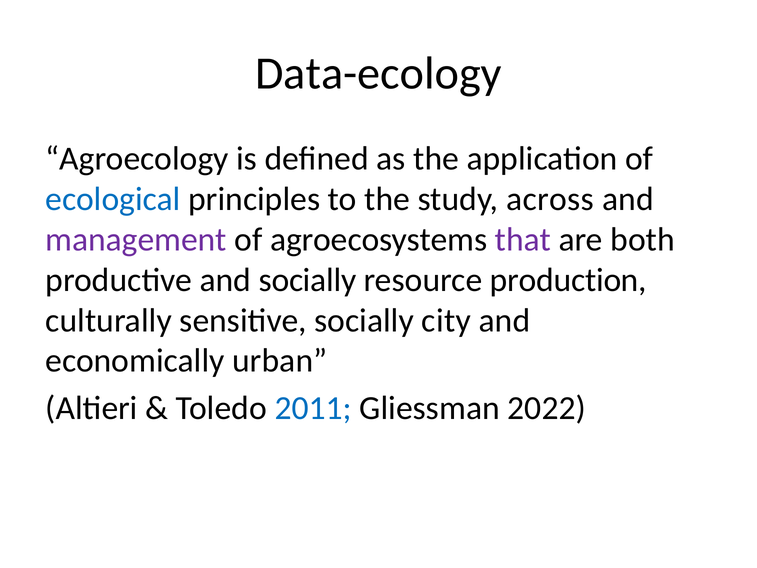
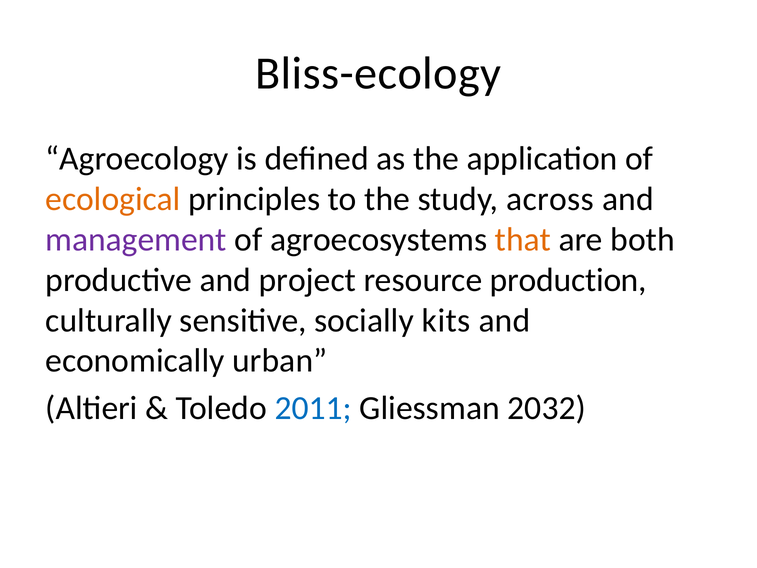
Data-ecology: Data-ecology -> Bliss-ecology
ecological colour: blue -> orange
that colour: purple -> orange
and socially: socially -> project
city: city -> kits
2022: 2022 -> 2032
